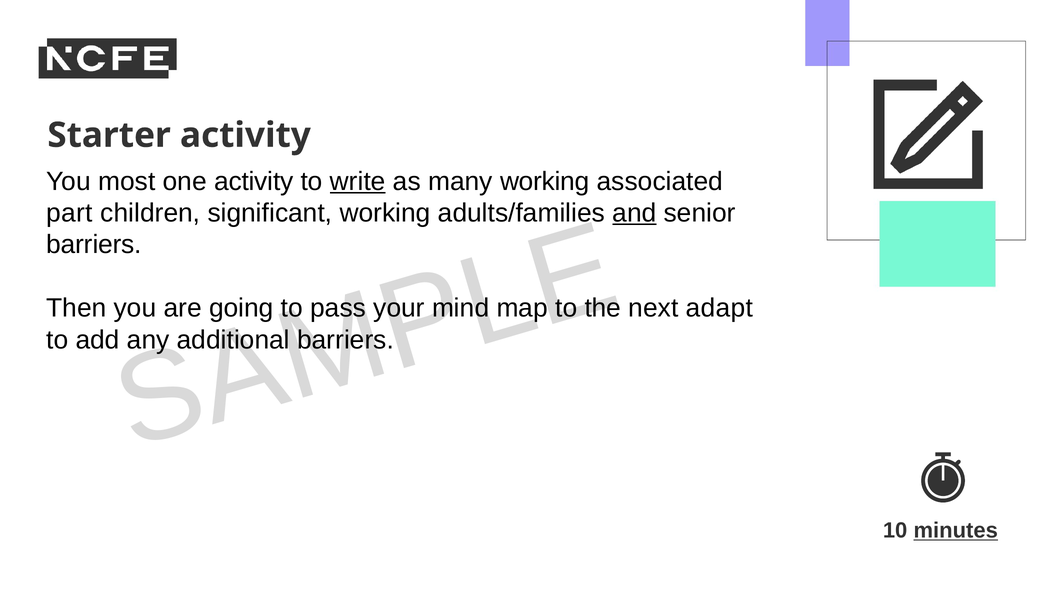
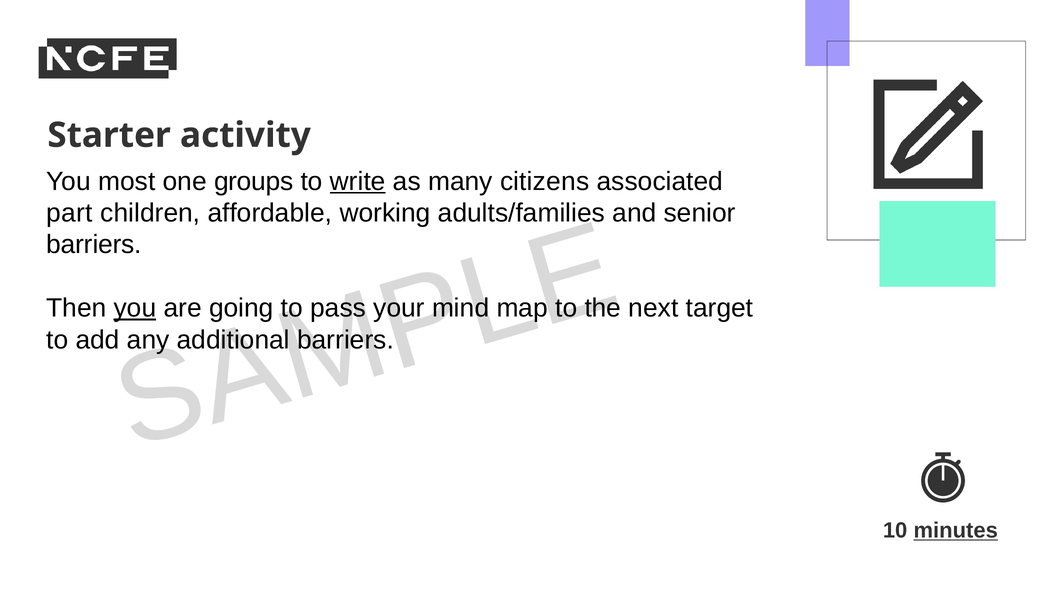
one activity: activity -> groups
many working: working -> citizens
significant: significant -> affordable
and underline: present -> none
you at (135, 308) underline: none -> present
adapt: adapt -> target
